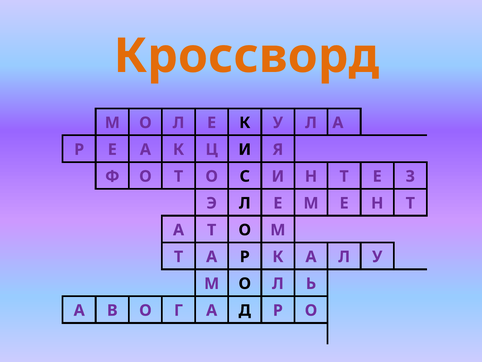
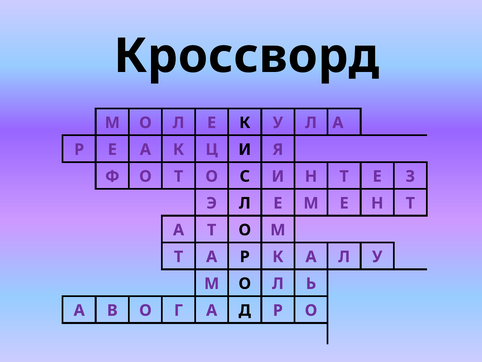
Кроссворд colour: orange -> black
